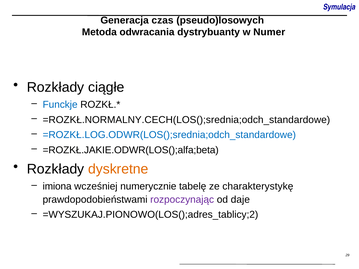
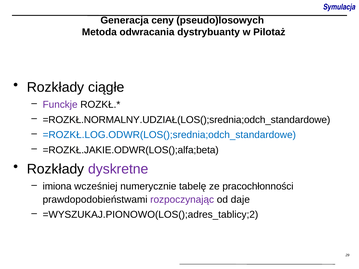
czas: czas -> ceny
Numer: Numer -> Pilotaż
Funckje colour: blue -> purple
=ROZKŁ.NORMALNY.CECH(LOS();srednia;odch_standardowe: =ROZKŁ.NORMALNY.CECH(LOS();srednia;odch_standardowe -> =ROZKŁ.NORMALNY.UDZIAŁ(LOS();srednia;odch_standardowe
dyskretne colour: orange -> purple
charakterystykę: charakterystykę -> pracochłonności
